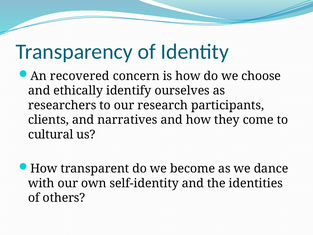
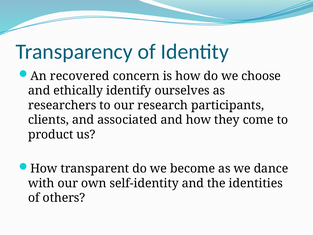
narratives: narratives -> associated
cultural: cultural -> product
